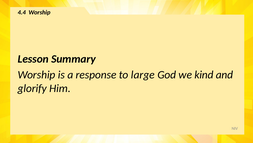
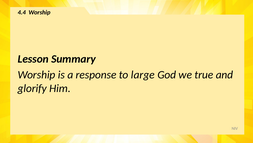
kind: kind -> true
